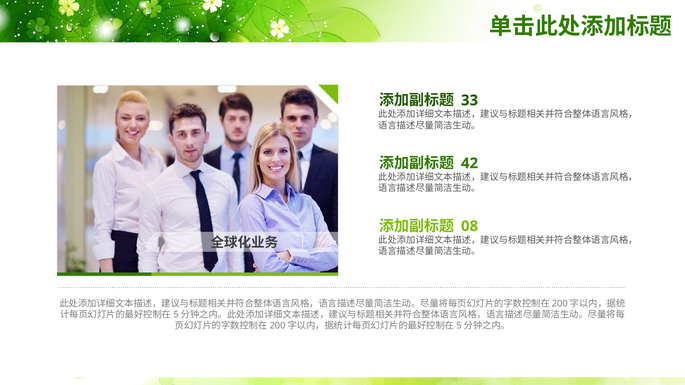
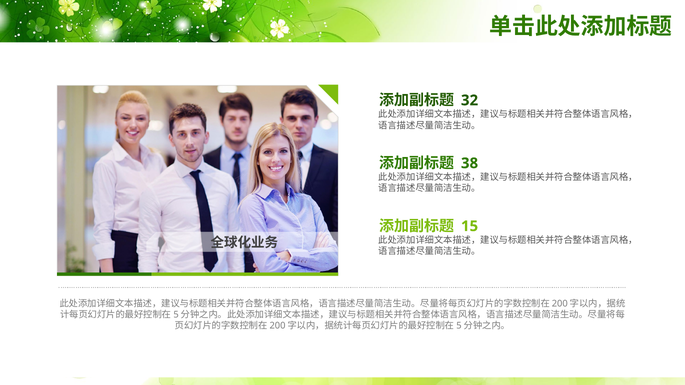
33: 33 -> 32
42: 42 -> 38
08: 08 -> 15
